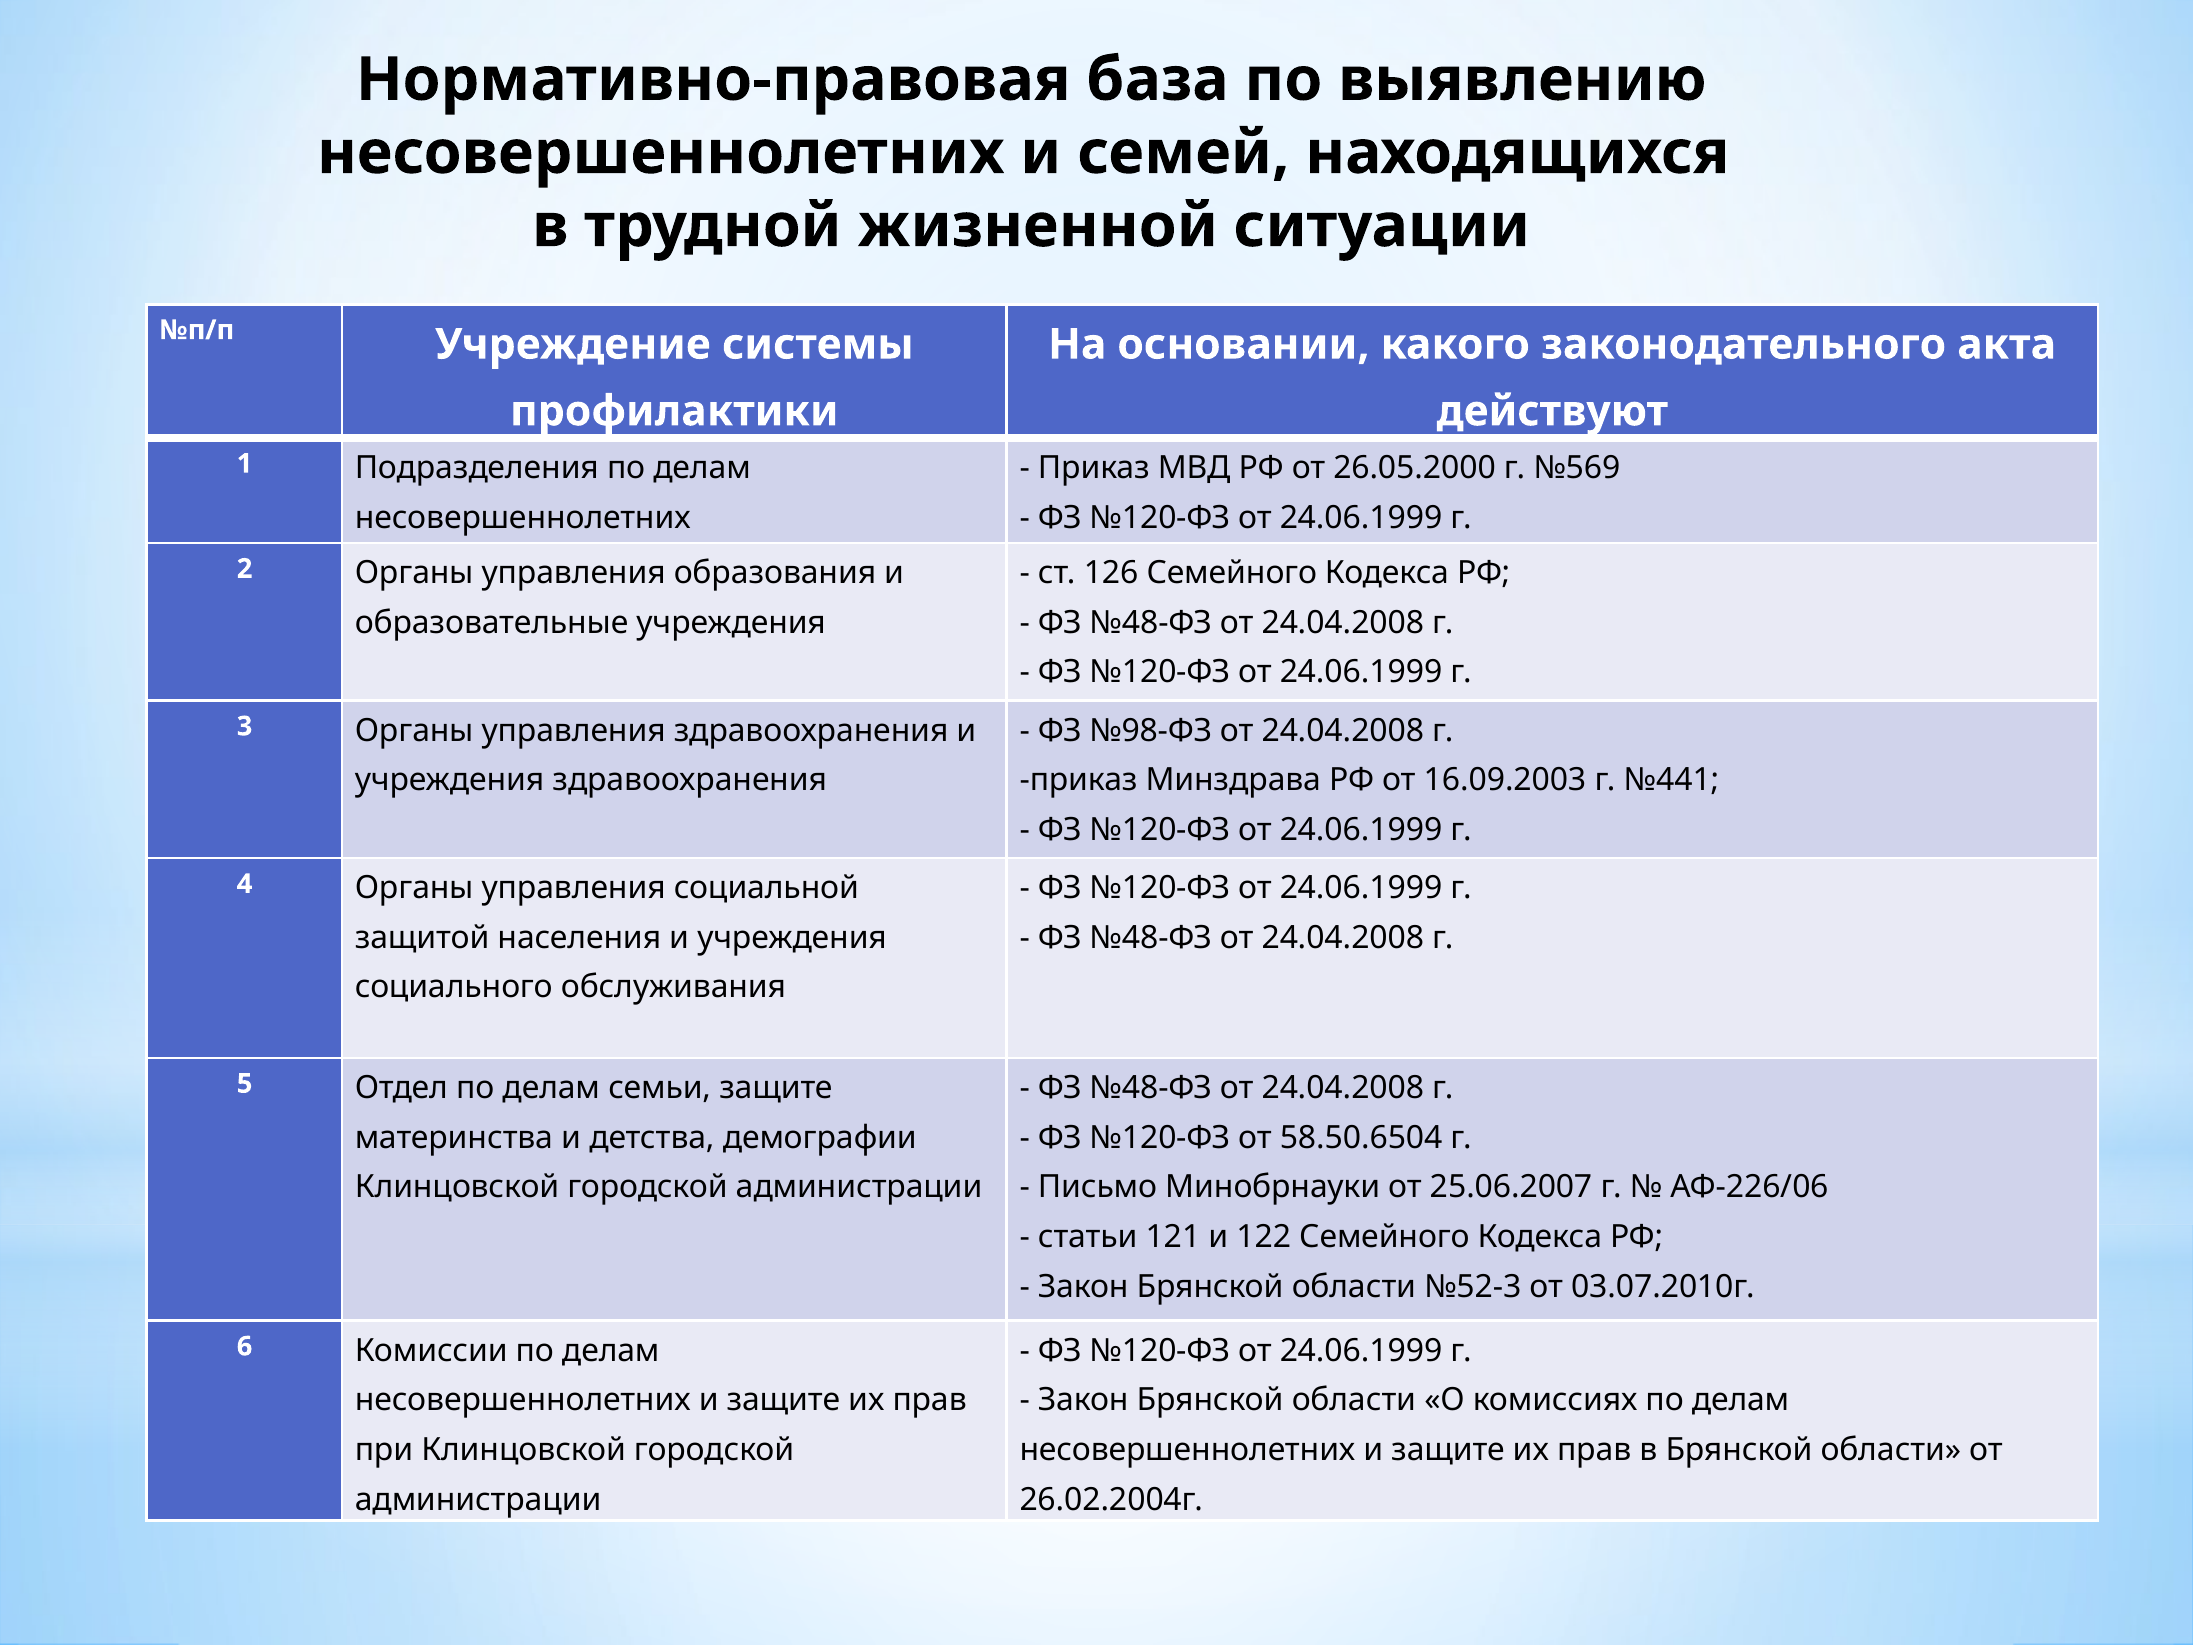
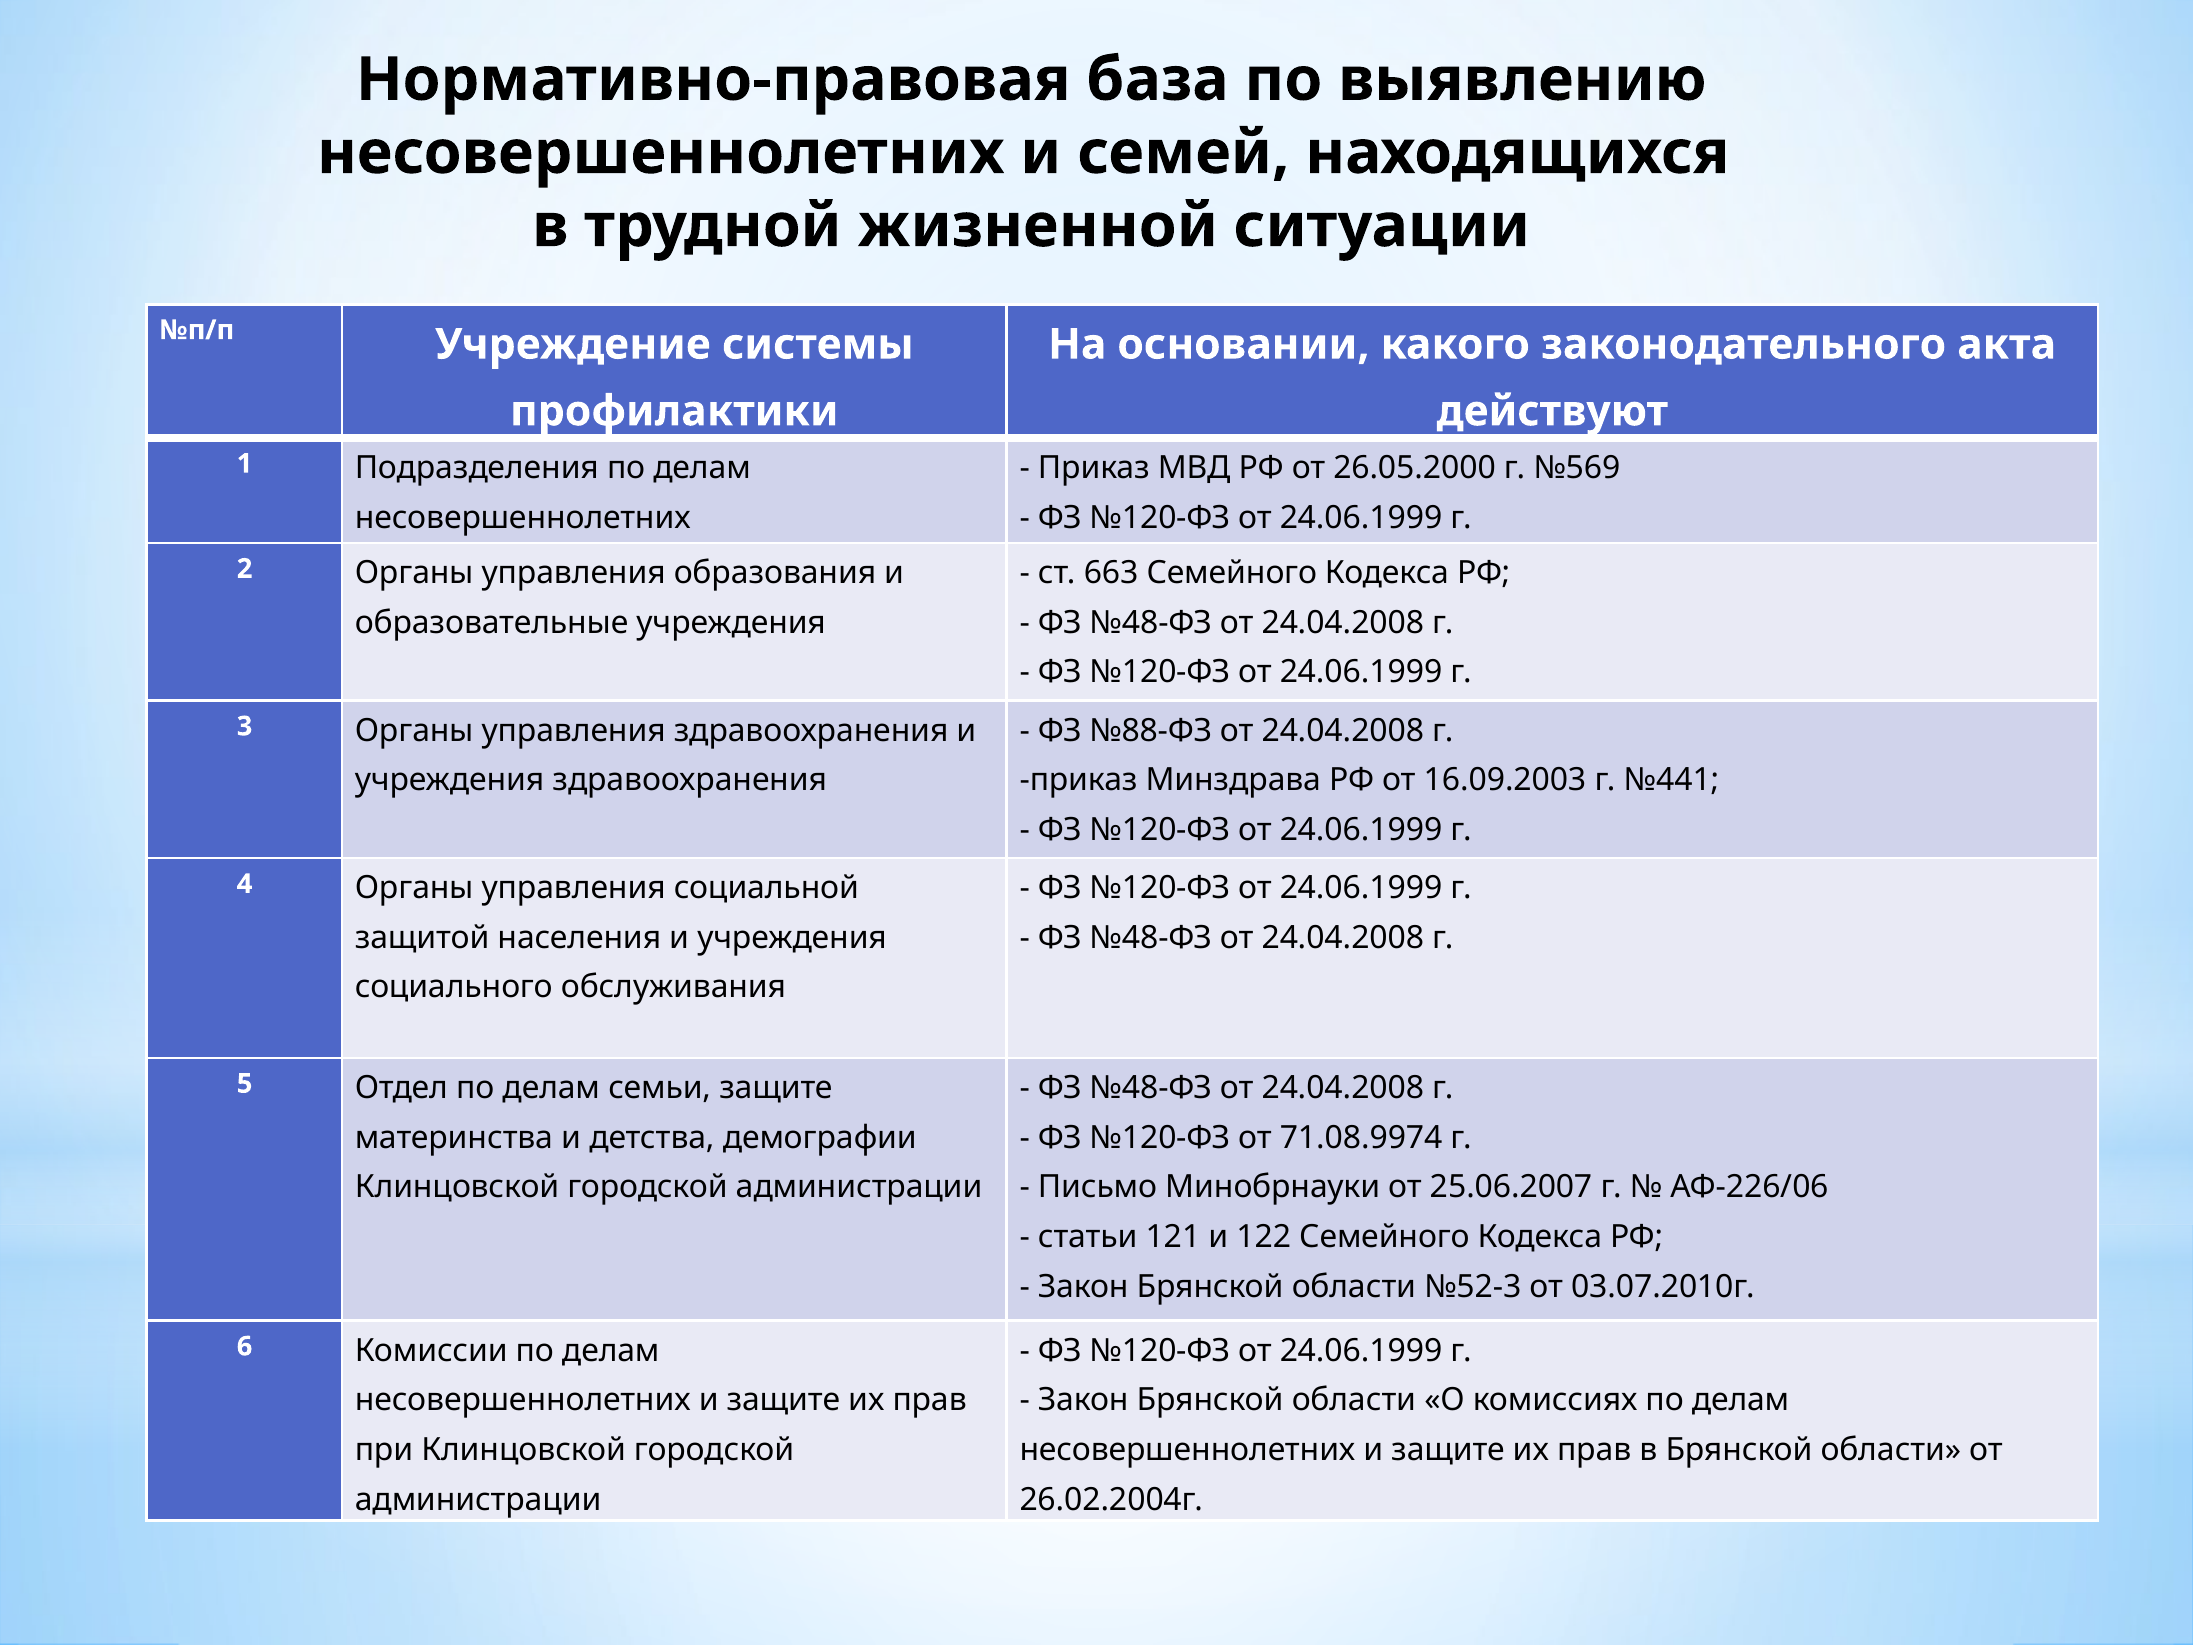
126: 126 -> 663
№98-ФЗ: №98-ФЗ -> №88-ФЗ
58.50.6504: 58.50.6504 -> 71.08.9974
